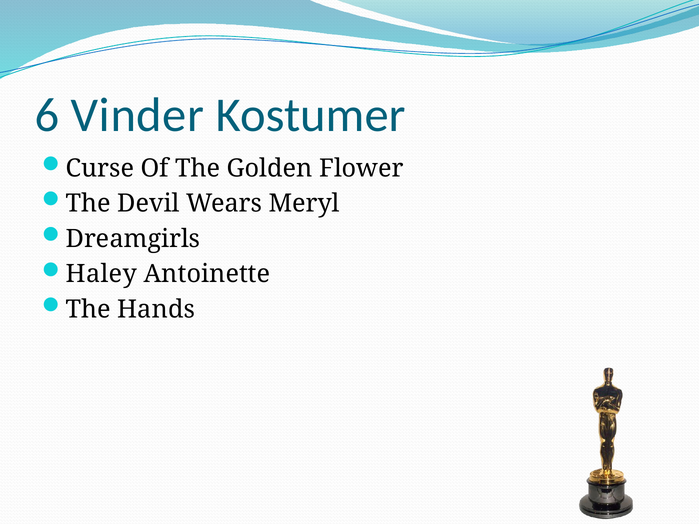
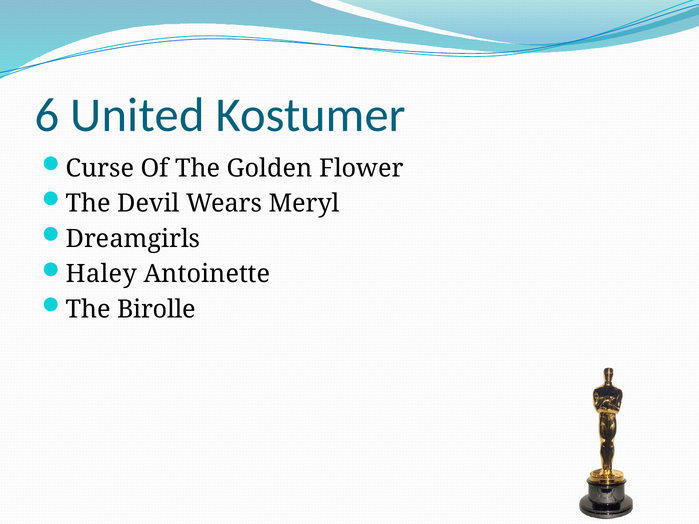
Vinder: Vinder -> United
Hands: Hands -> Birolle
